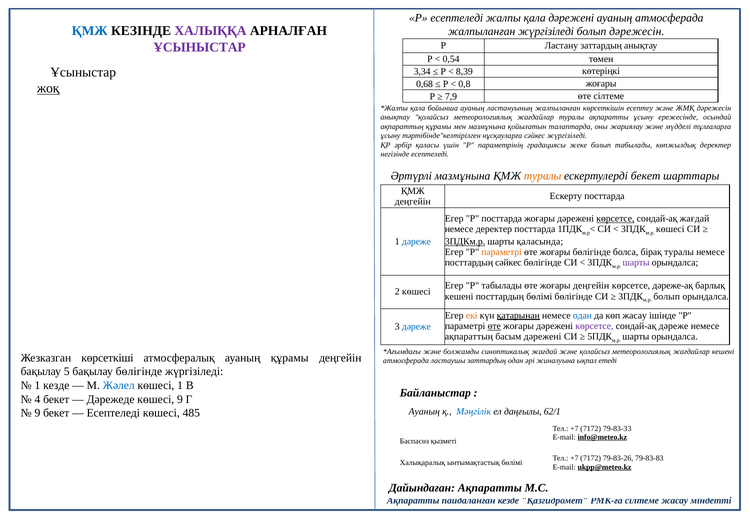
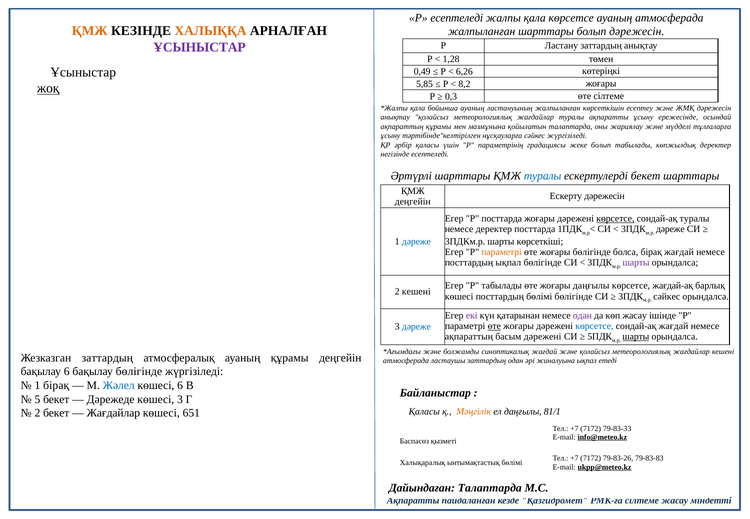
қала дәрежені: дәрежені -> көрсетсе
ҚМЖ at (90, 31) colour: blue -> orange
ХАЛЫҚҚА colour: purple -> orange
жалпыланған жүргізіледі: жүргізіледі -> шарттары
0,54: 0,54 -> 1,28
3,34: 3,34 -> 0,49
8,39: 8,39 -> 6,26
0,68: 0,68 -> 5,85
0,8: 0,8 -> 8,2
7,9: 7,9 -> 0,3
Әртүрлі мазмұнына: мазмұнына -> шарттары
туралы at (543, 176) colour: orange -> blue
Ескерту посттарда: посттарда -> дәрежесін
сондай-ақ жағдай: жағдай -> туралы
көшесі at (670, 229): көшесі -> дәреже
3ПДКм.р underline: present -> none
қаласында: қаласында -> көрсеткіші
бірақ туралы: туралы -> жағдай
посттардың сәйкес: сәйкес -> ықпал
жоғары деңгейін: деңгейін -> даңғылы
дәреже-ақ: дәреже-ақ -> жағдай-ақ
2 көшесі: көшесі -> кешені
кешені at (459, 296): кешені -> көшесі
болып at (667, 296): болып -> сәйкес
екі colour: orange -> purple
қатарынан underline: present -> none
одан at (582, 316) colour: blue -> purple
көрсетсе at (594, 326) colour: purple -> blue
сондай-ақ дәреже: дәреже -> жағдай
шарты at (636, 337) underline: none -> present
Жезказган көрсеткіші: көрсеткіші -> заттардың
бақылау 5: 5 -> 6
1 кезде: кезде -> бірақ
көшесі 1: 1 -> 6
4: 4 -> 5
көшесі 9: 9 -> 3
Ауаның at (424, 412): Ауаның -> Қаласы
Мәңгілік colour: blue -> orange
62/1: 62/1 -> 81/1
9 at (37, 413): 9 -> 2
Есептеледі at (113, 413): Есептеледі -> Жағдайлар
485: 485 -> 651
Дайындаған Ақпаратты: Ақпаратты -> Талаптарда
